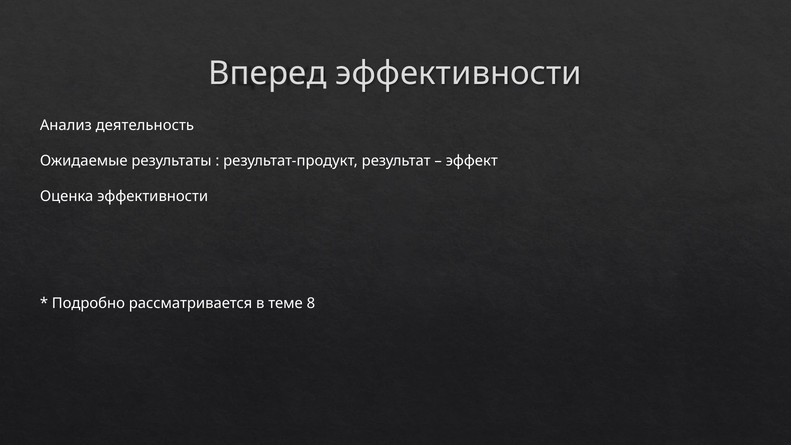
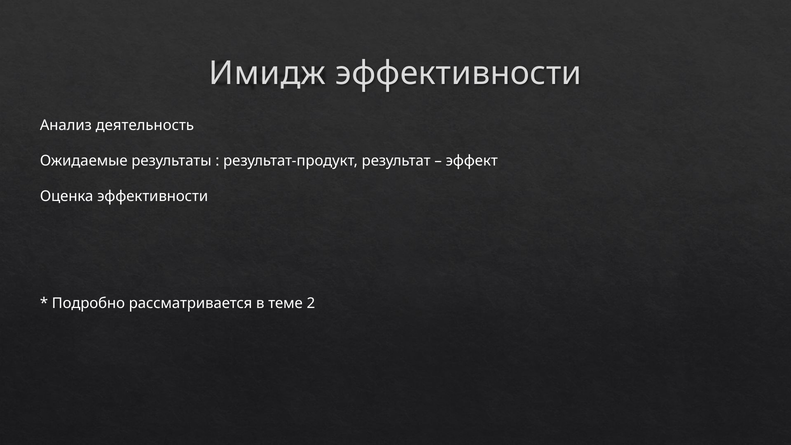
Вперед: Вперед -> Имидж
8: 8 -> 2
